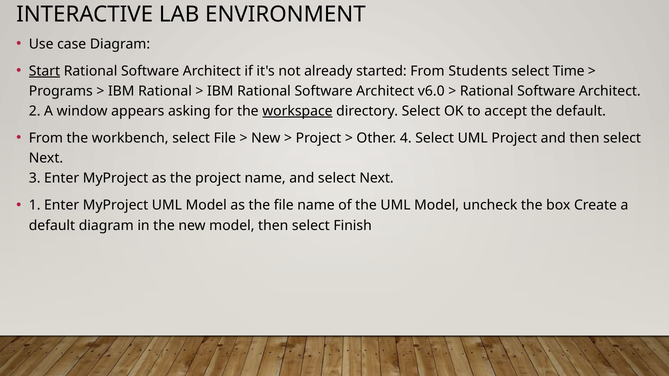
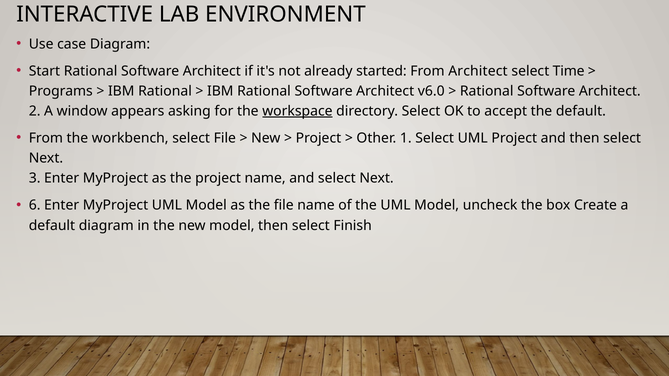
Start underline: present -> none
From Students: Students -> Architect
4: 4 -> 1
1: 1 -> 6
